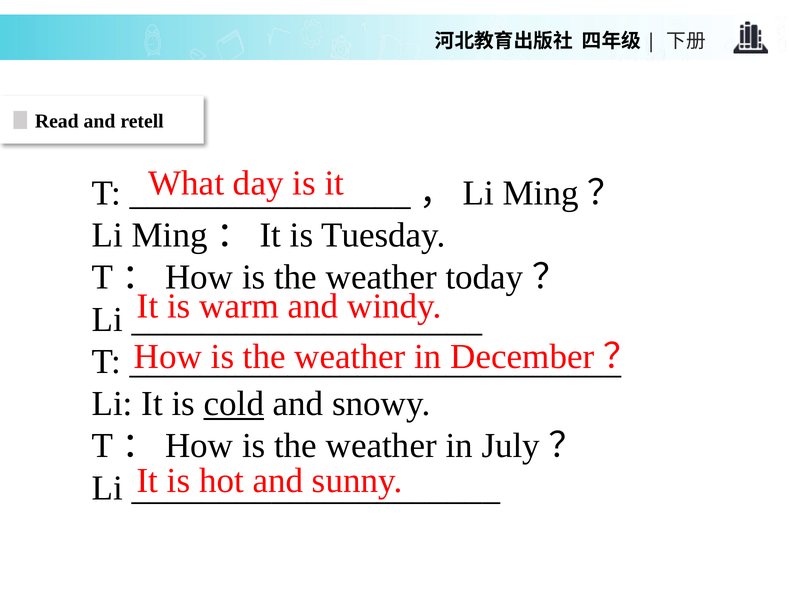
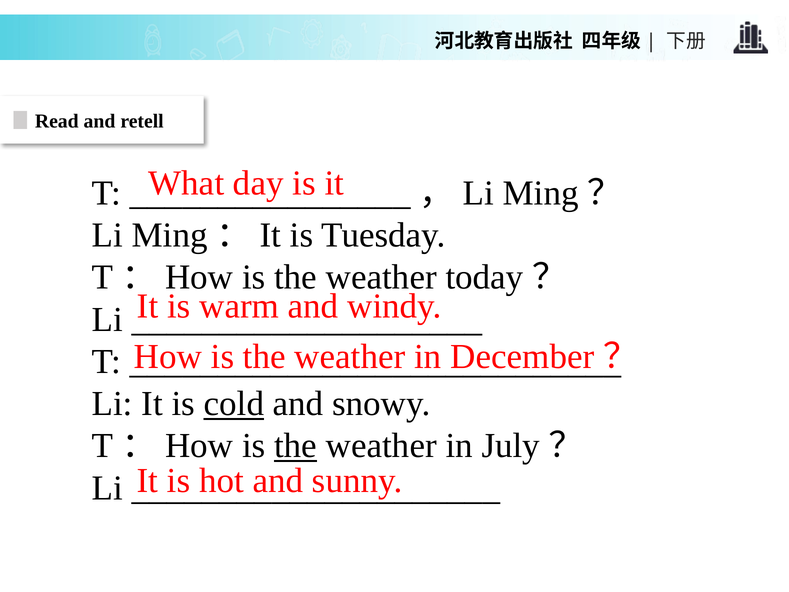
the at (296, 446) underline: none -> present
